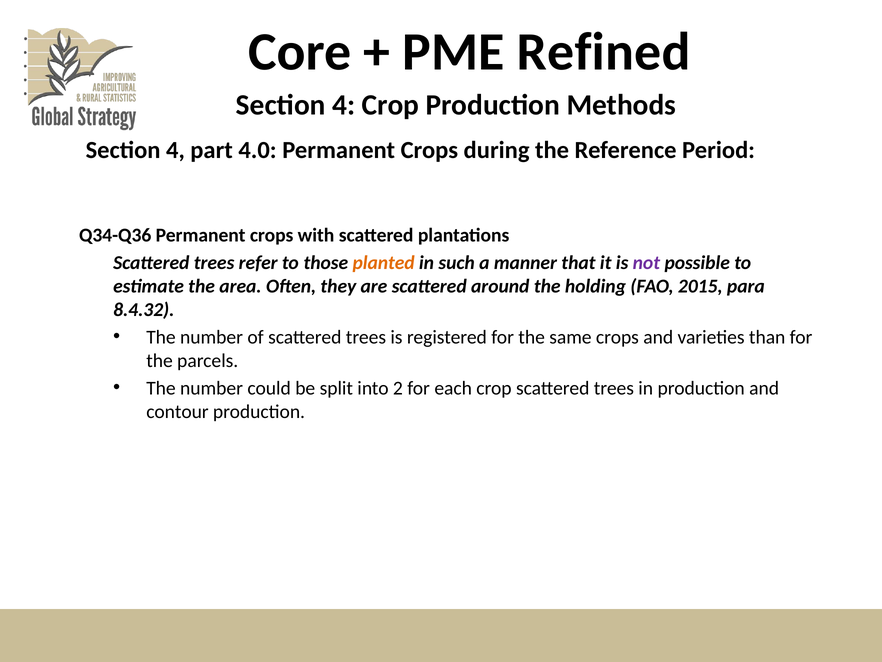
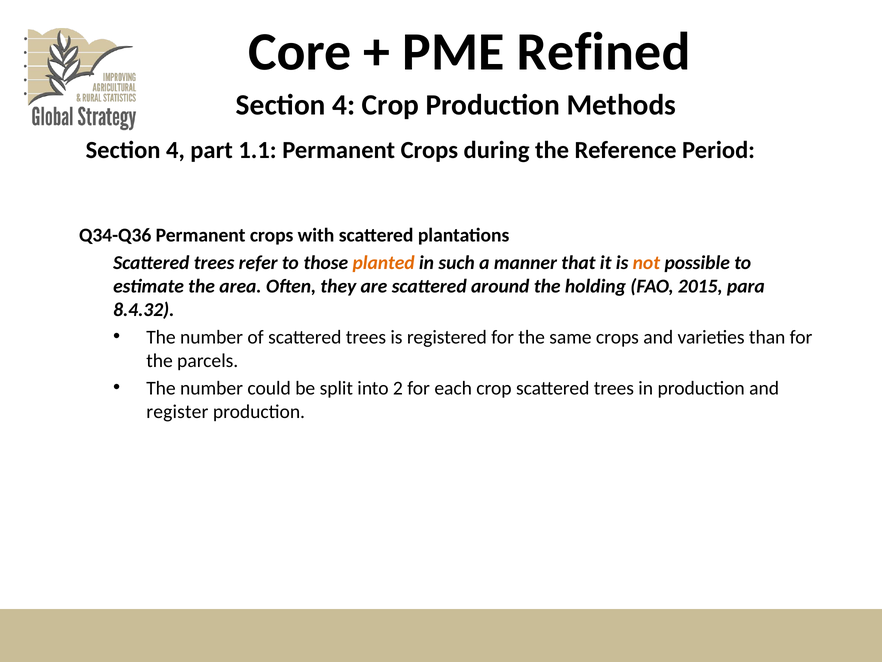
4.0: 4.0 -> 1.1
not colour: purple -> orange
contour: contour -> register
